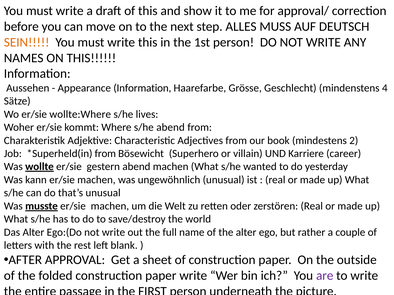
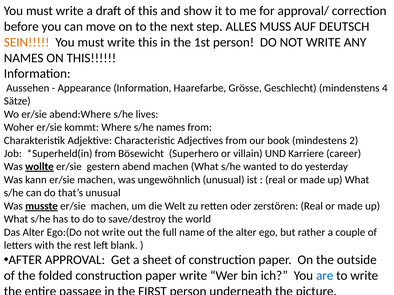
wollte:Where: wollte:Where -> abend:Where
s/he abend: abend -> names
are colour: purple -> blue
